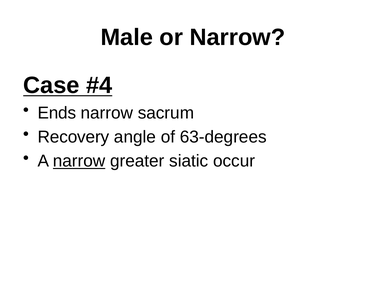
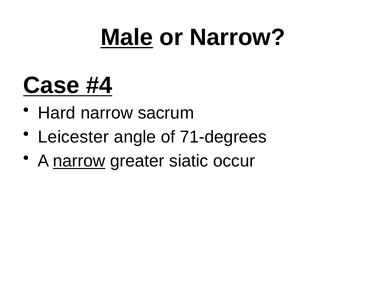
Male underline: none -> present
Ends: Ends -> Hard
Recovery: Recovery -> Leicester
63-degrees: 63-degrees -> 71-degrees
